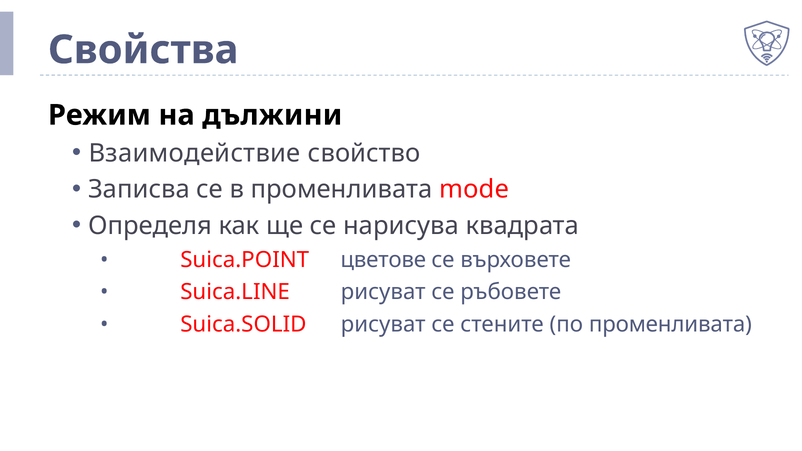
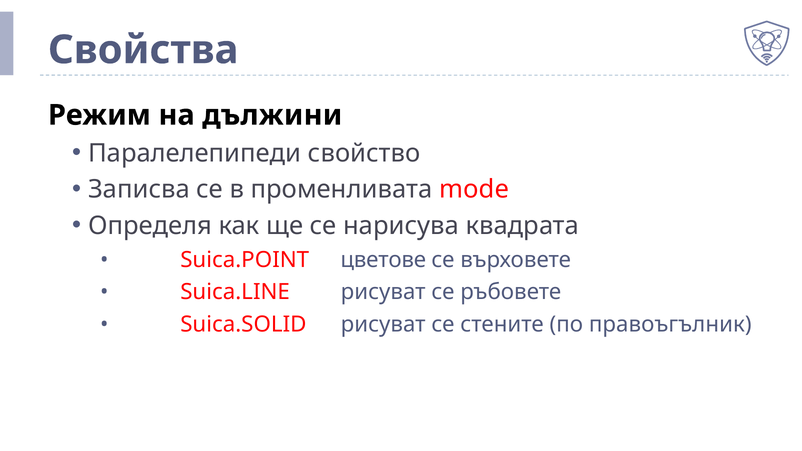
Взаимодействие: Взаимодействие -> Паралелепипеди
по променливата: променливата -> правоъгълник
